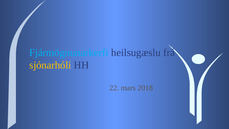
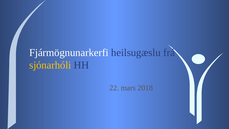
Fjármögnunarkerfi colour: light blue -> white
